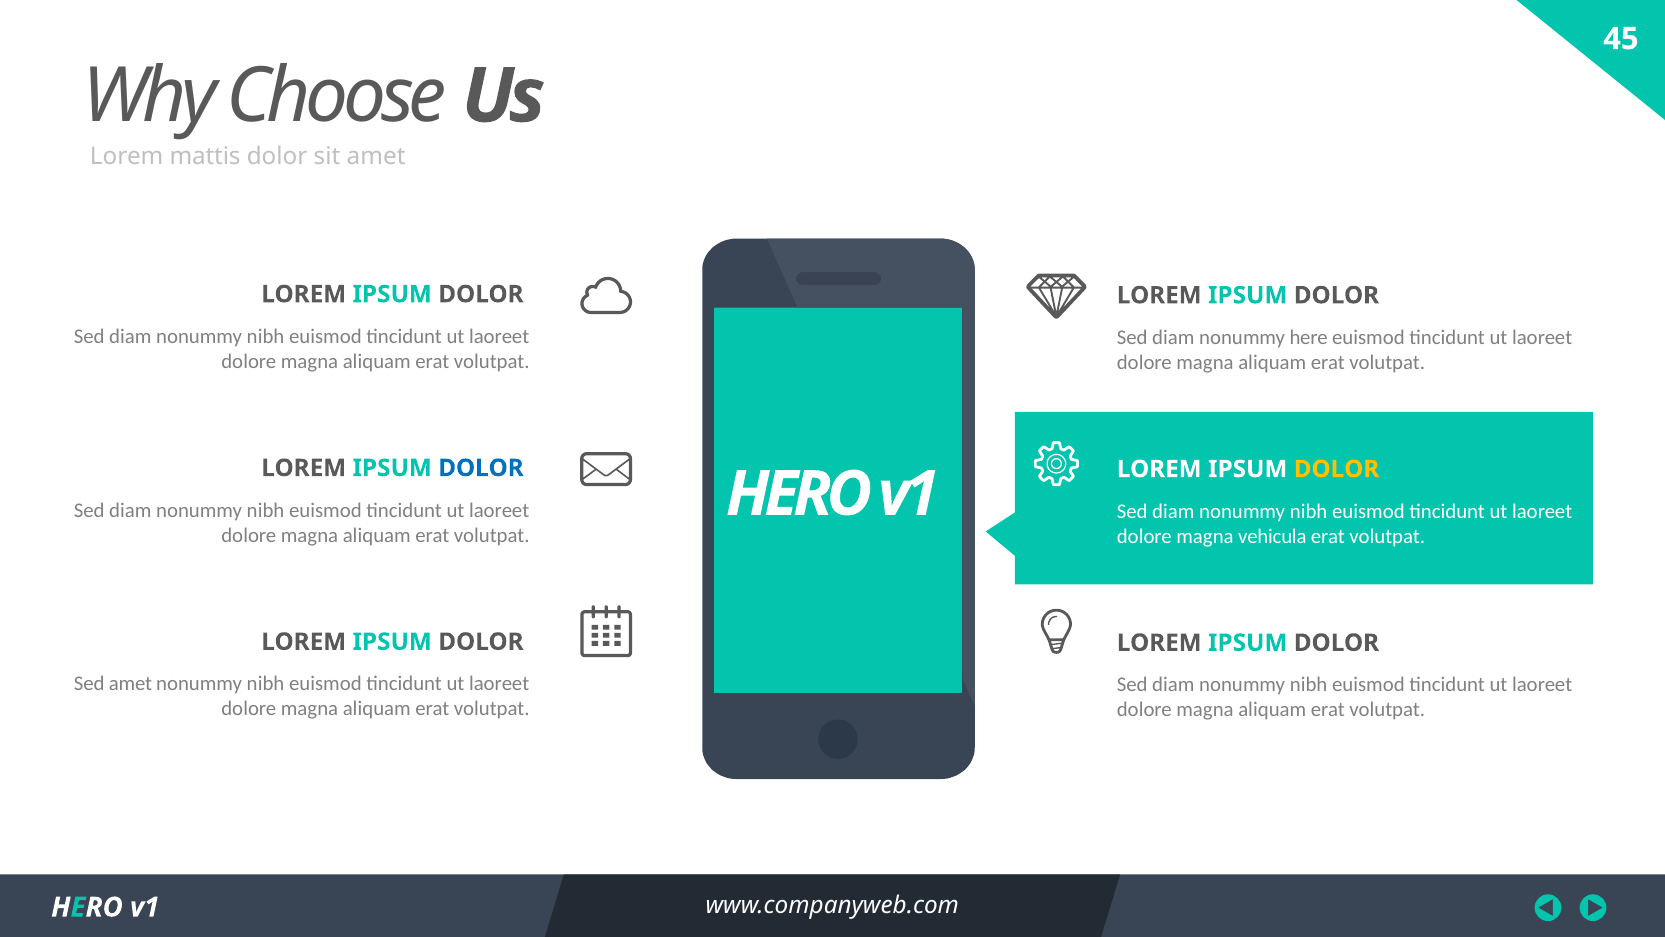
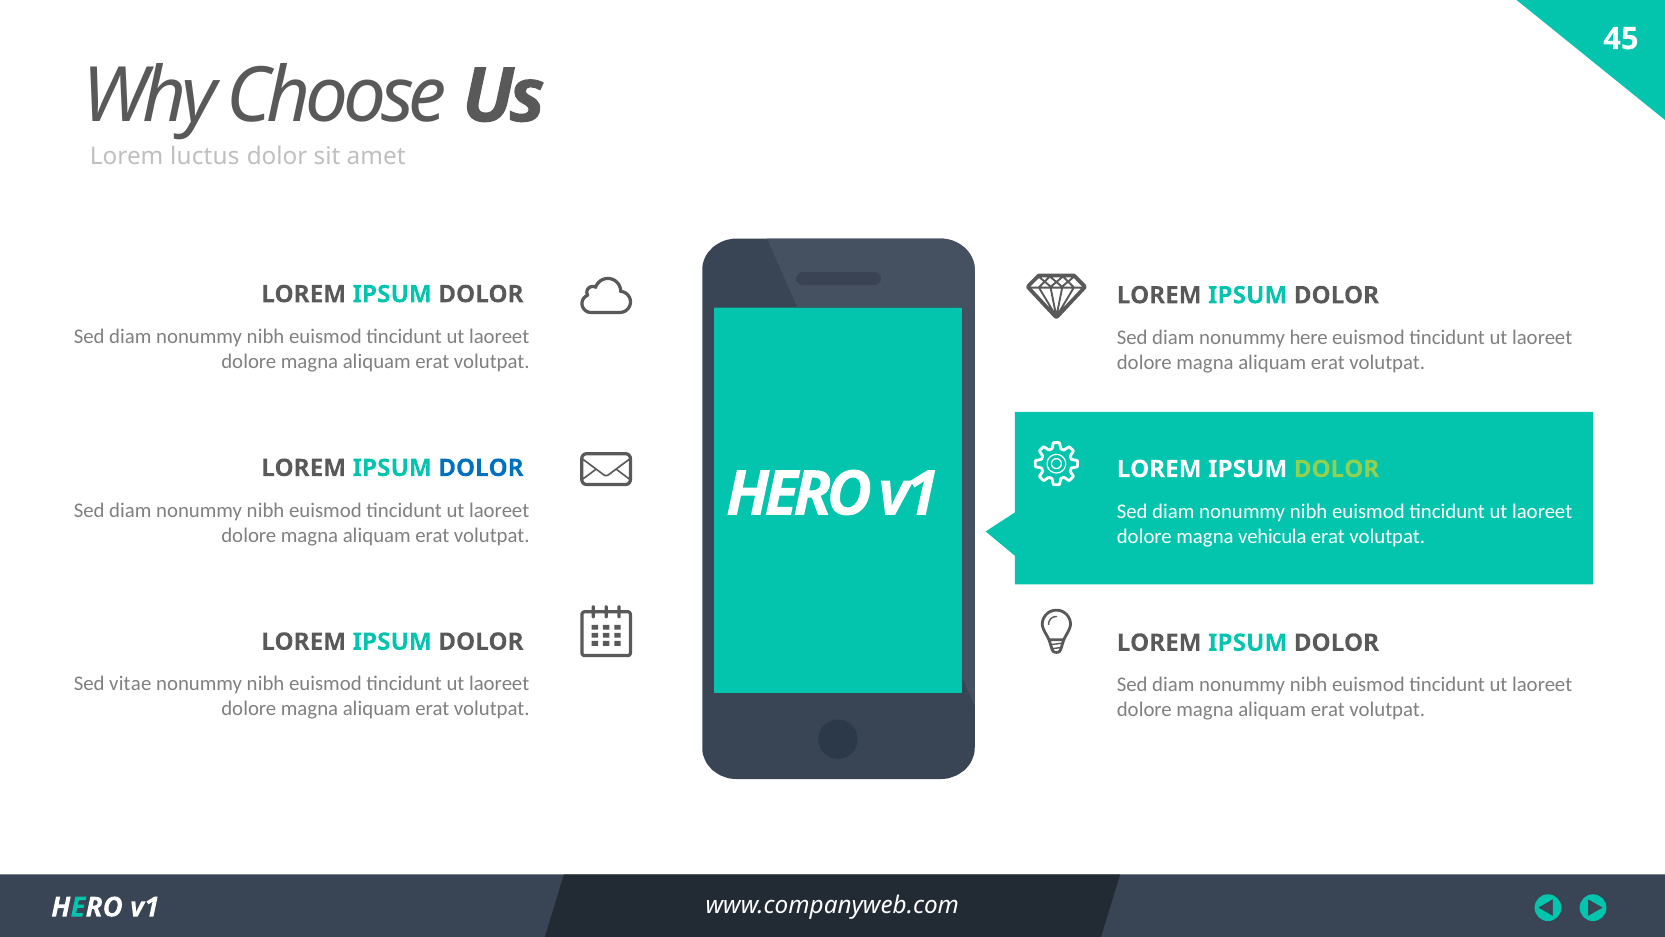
mattis: mattis -> luctus
DOLOR at (1337, 469) colour: yellow -> light green
Sed amet: amet -> vitae
